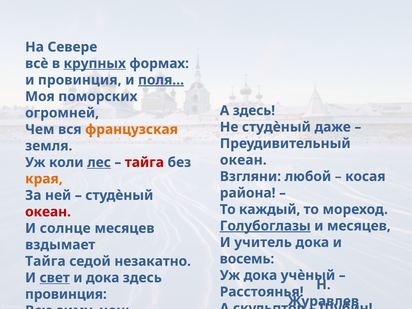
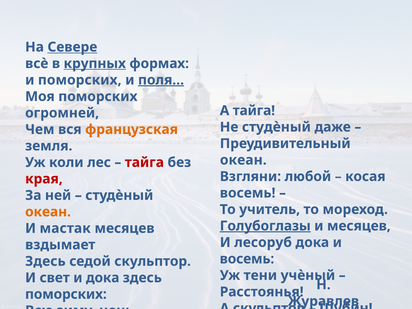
Севере underline: none -> present
и провинция: провинция -> поморских
А здесь: здесь -> тайга
лес underline: present -> none
края colour: orange -> red
района at (248, 193): района -> восемь
каждый: каждый -> учитель
океан at (48, 212) colour: red -> orange
И солнце: солнце -> мастак
учитель: учитель -> лесоруб
Тайга at (45, 261): Тайга -> Здесь
седой незакатно: незакатно -> скульптор
Уж дока: дока -> тени
свет underline: present -> none
провинция at (66, 294): провинция -> поморских
